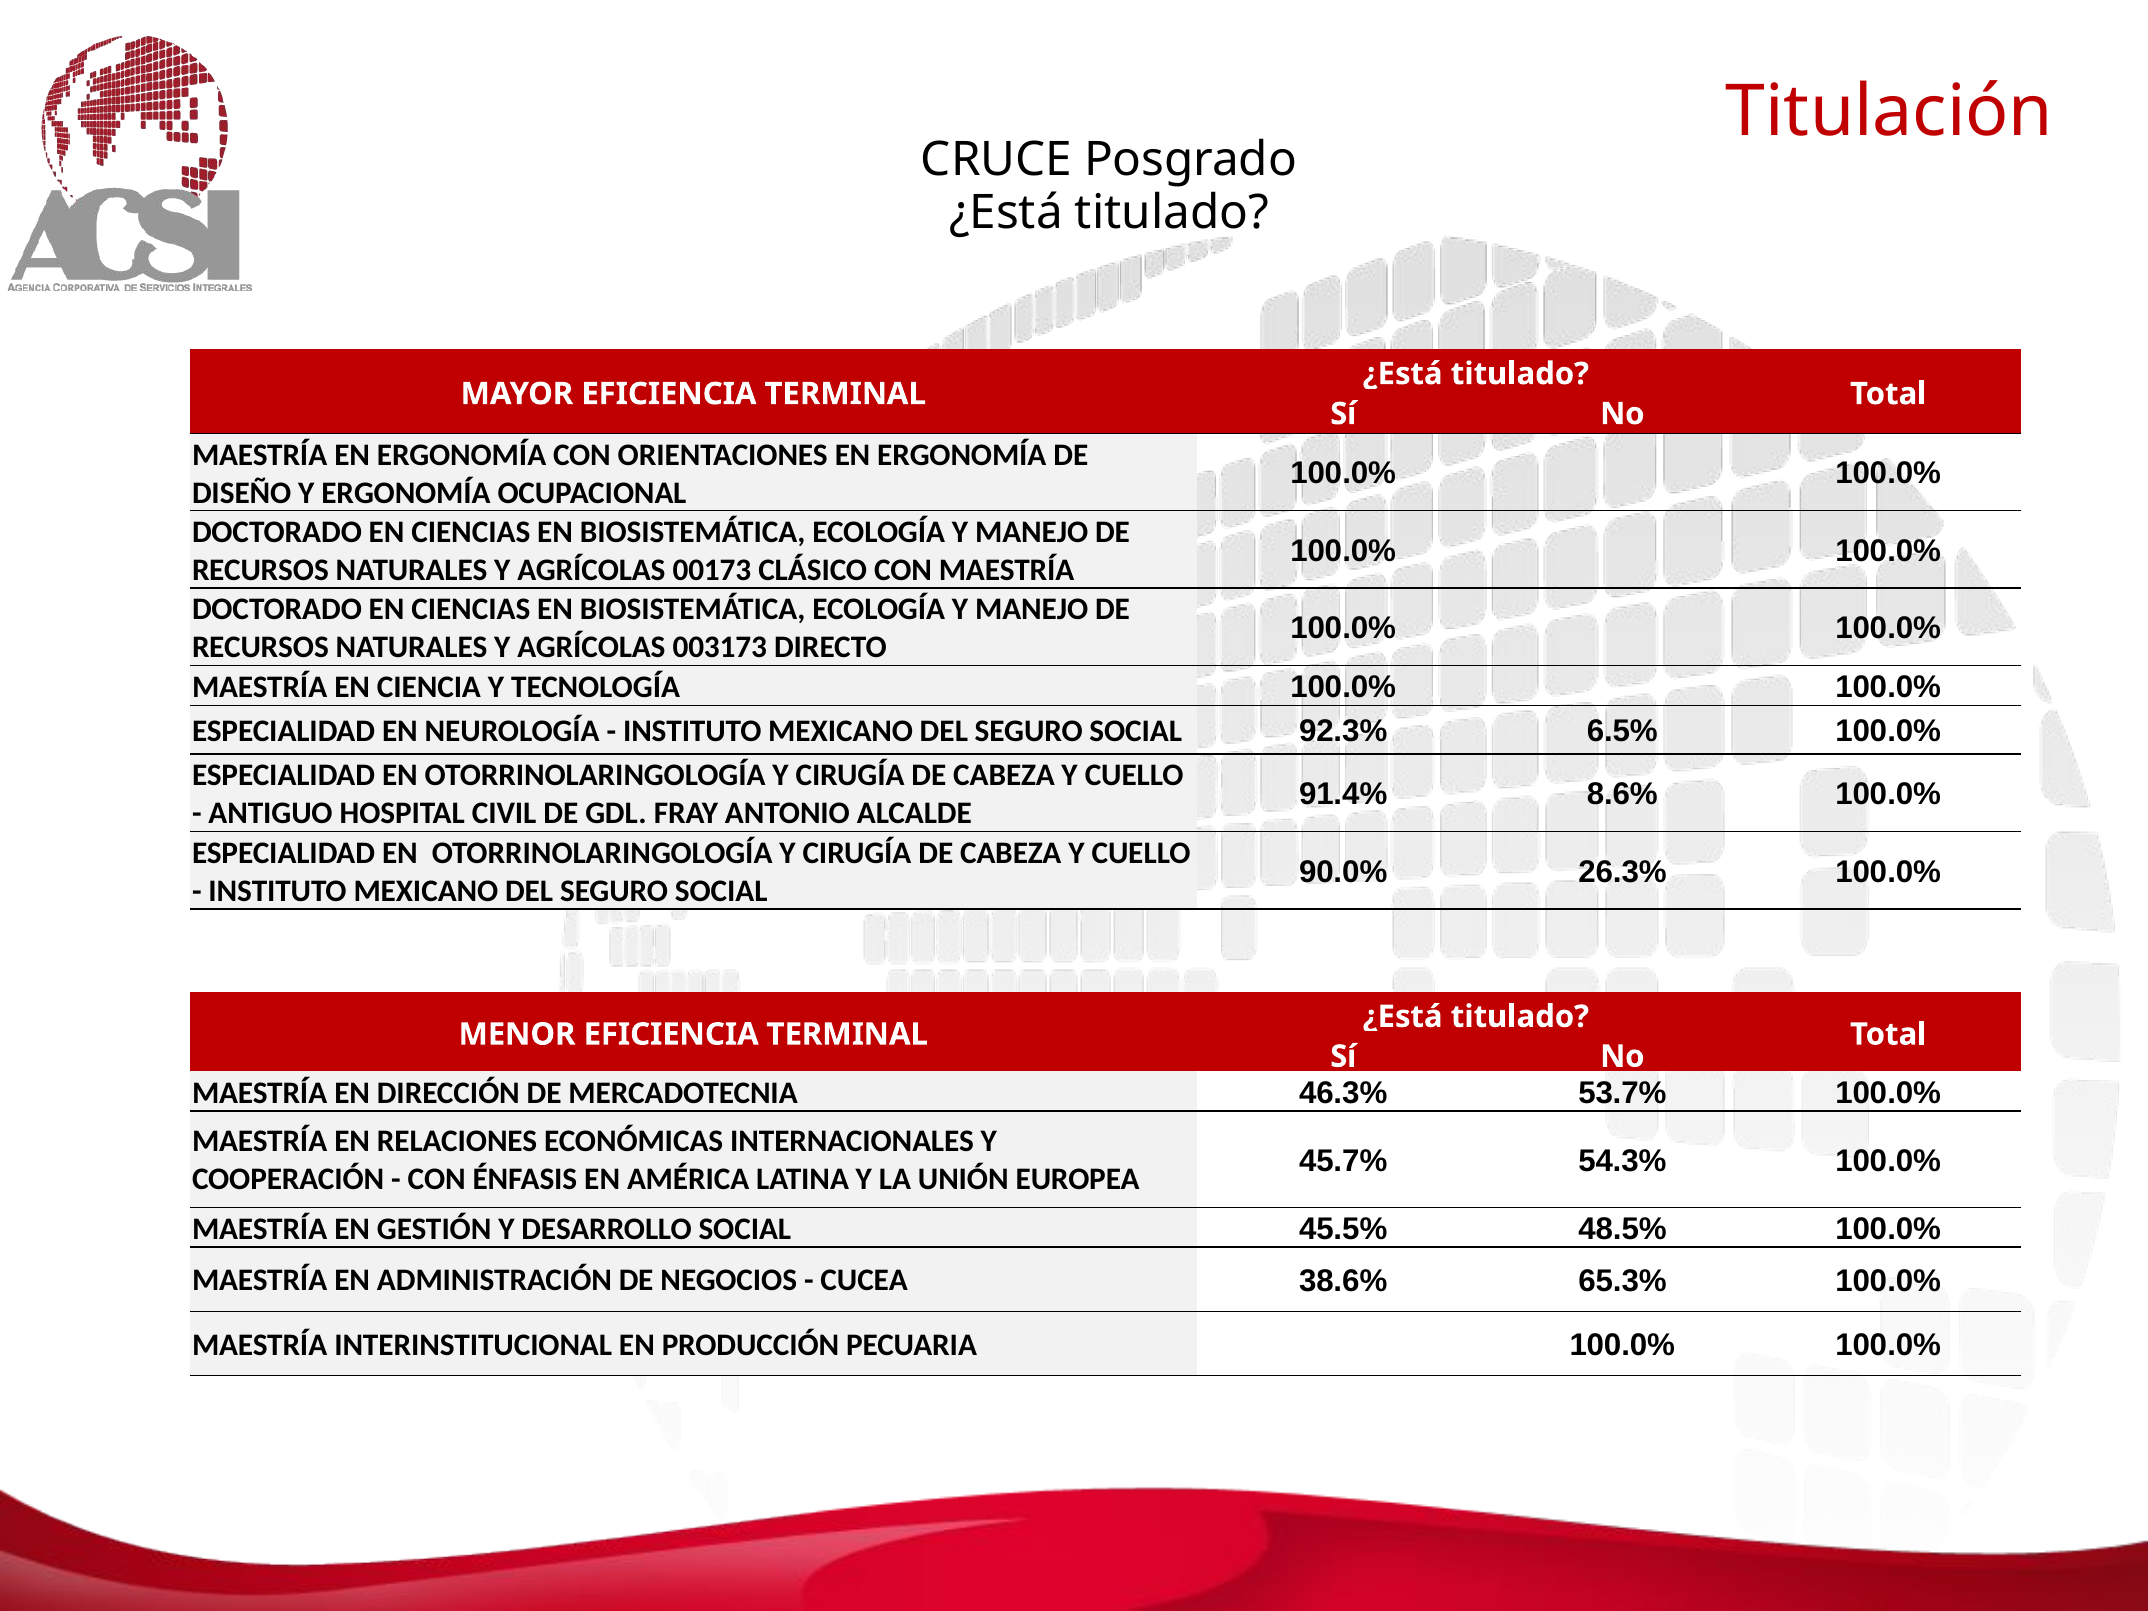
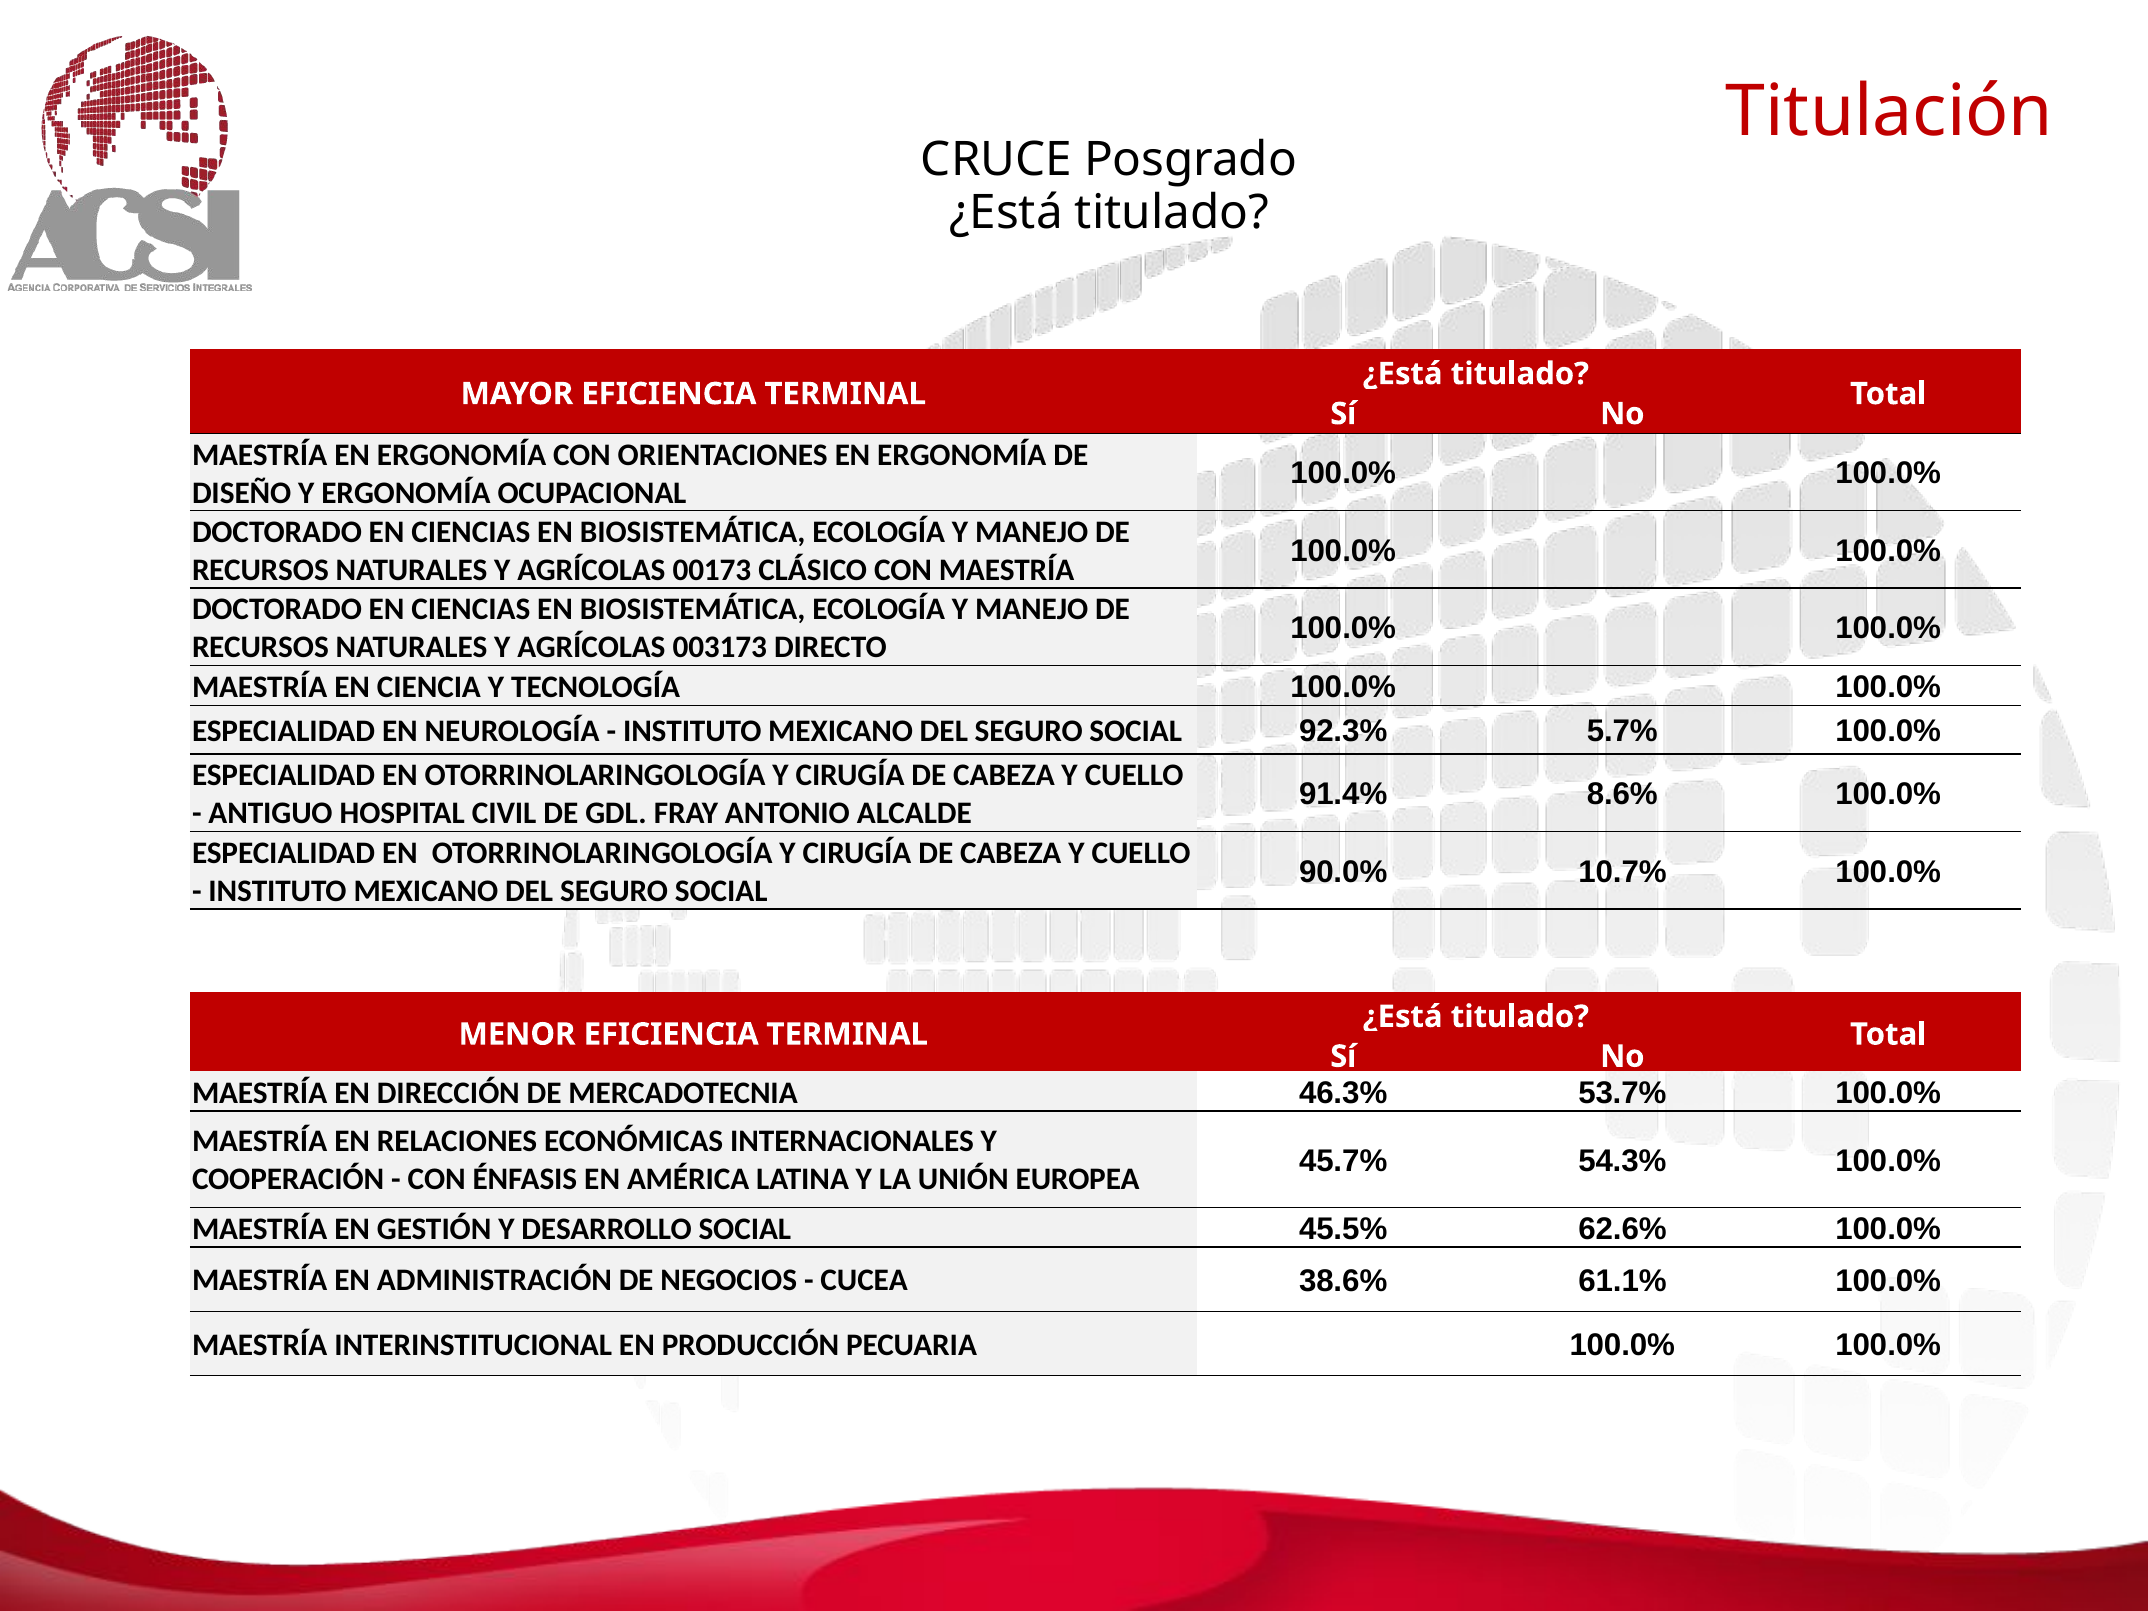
6.5%: 6.5% -> 5.7%
26.3%: 26.3% -> 10.7%
48.5%: 48.5% -> 62.6%
65.3%: 65.3% -> 61.1%
